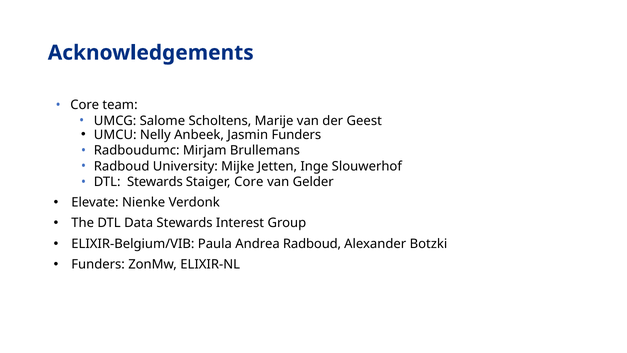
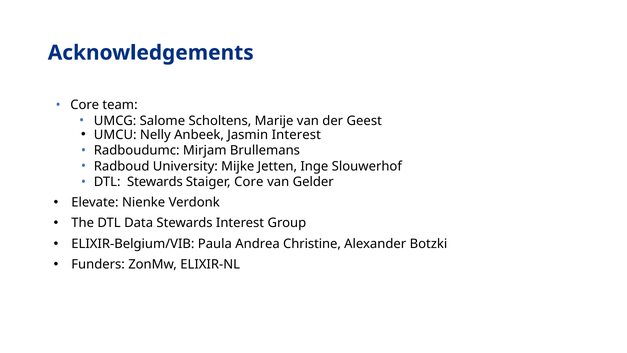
Jasmin Funders: Funders -> Interest
Andrea Radboud: Radboud -> Christine
